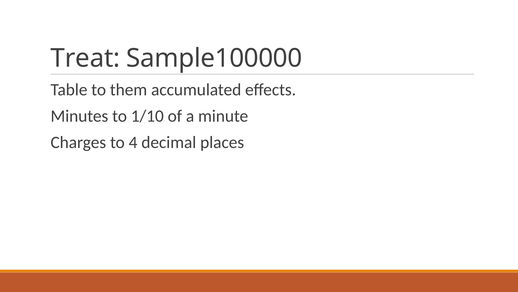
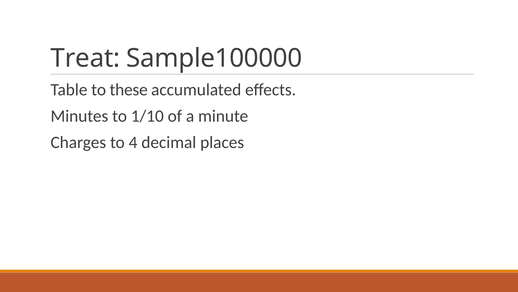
them: them -> these
